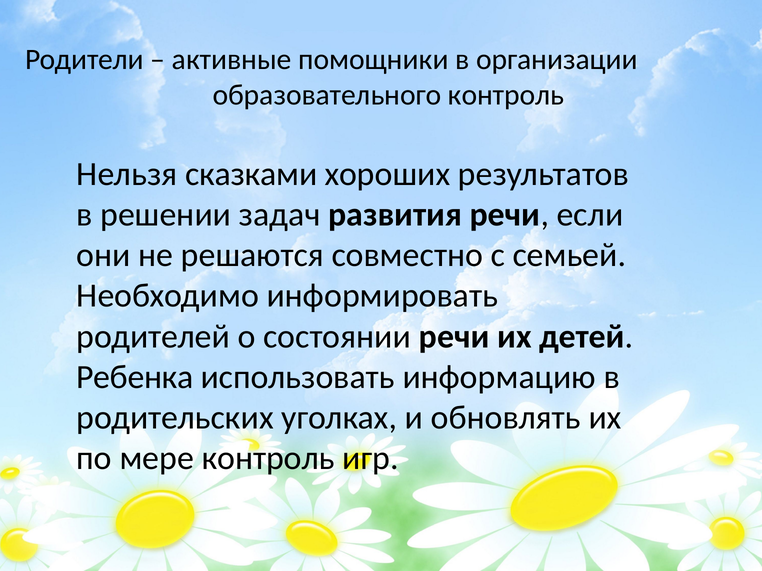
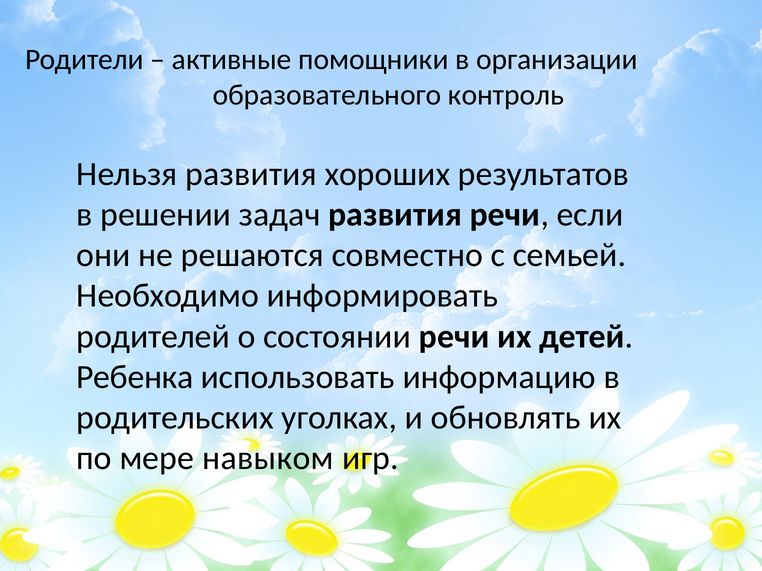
Нельзя сказками: сказками -> развития
мере контроль: контроль -> навыком
